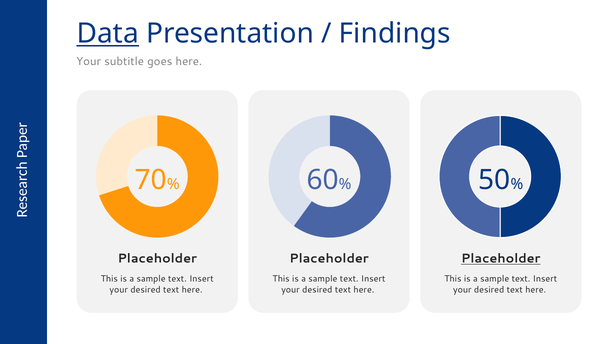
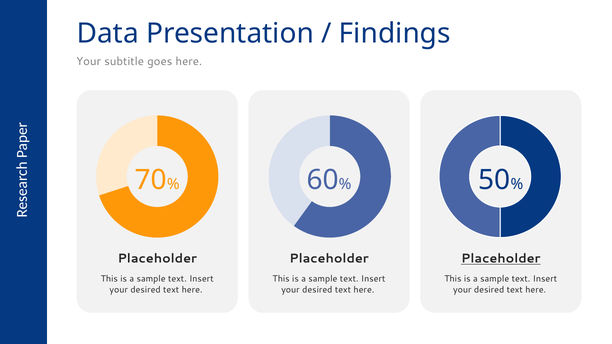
Data underline: present -> none
